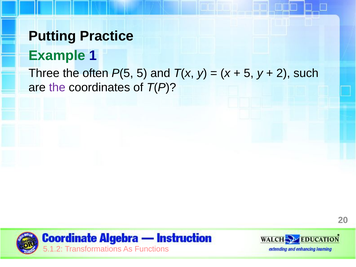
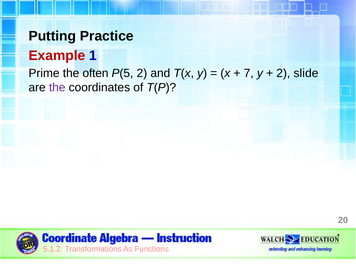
Example colour: green -> red
Three: Three -> Prime
P(5 5: 5 -> 2
5 at (249, 73): 5 -> 7
such: such -> slide
